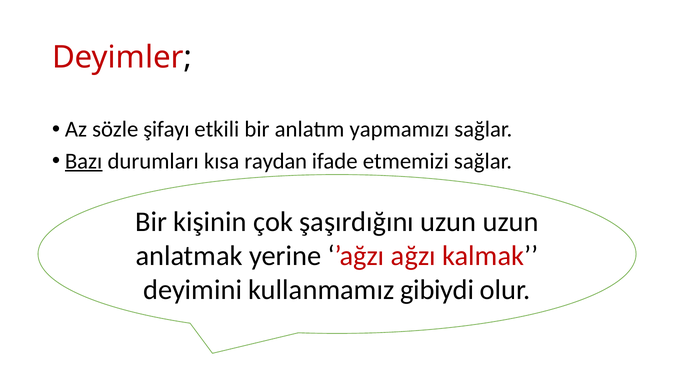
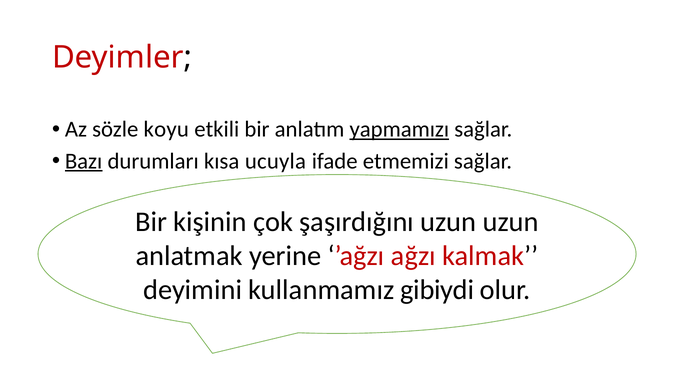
şifayı: şifayı -> koyu
yapmamızı underline: none -> present
raydan: raydan -> ucuyla
